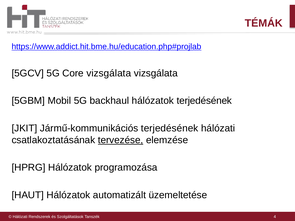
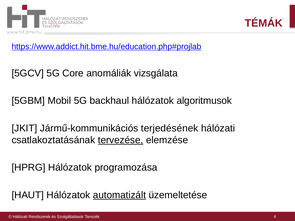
Core vizsgálata: vizsgálata -> anomáliák
hálózatok terjedésének: terjedésének -> algoritmusok
automatizált underline: none -> present
